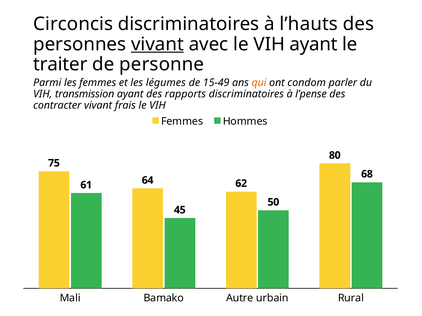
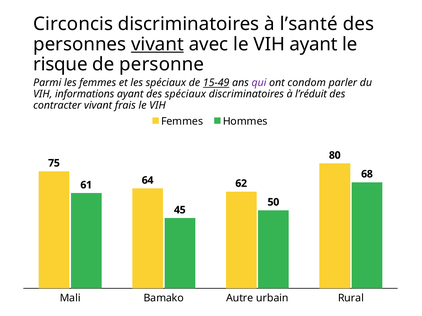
l’hauts: l’hauts -> l’santé
traiter: traiter -> risque
les légumes: légumes -> spéciaux
15-49 underline: none -> present
qui colour: orange -> purple
transmission: transmission -> informations
des rapports: rapports -> spéciaux
l’pense: l’pense -> l’réduit
